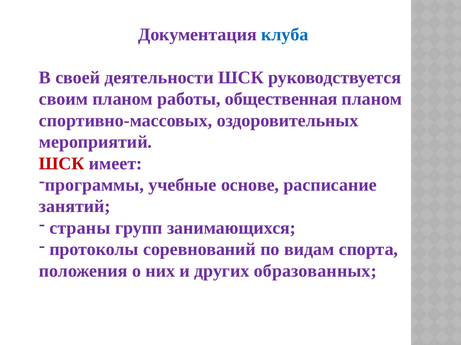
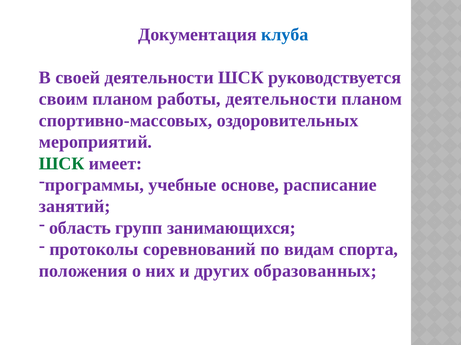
работы общественная: общественная -> деятельности
ШСК at (62, 164) colour: red -> green
страны: страны -> область
